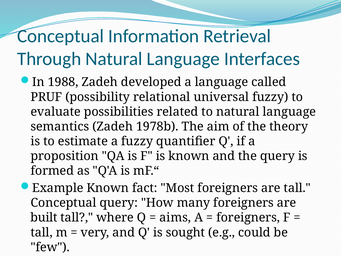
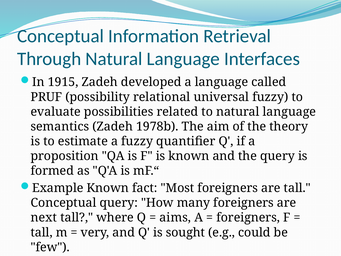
1988: 1988 -> 1915
built: built -> next
